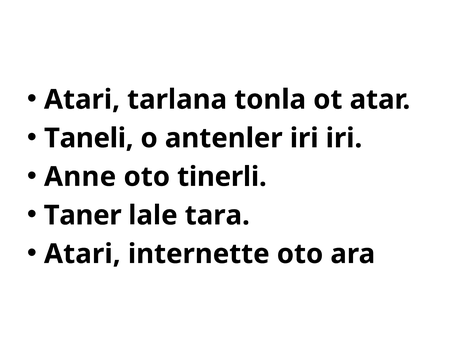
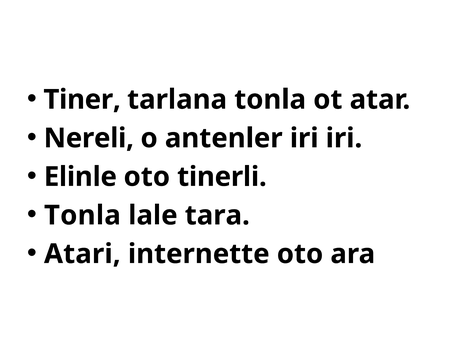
Atari at (82, 100): Atari -> Tiner
Taneli: Taneli -> Nereli
Anne: Anne -> Elinle
Taner at (83, 216): Taner -> Tonla
